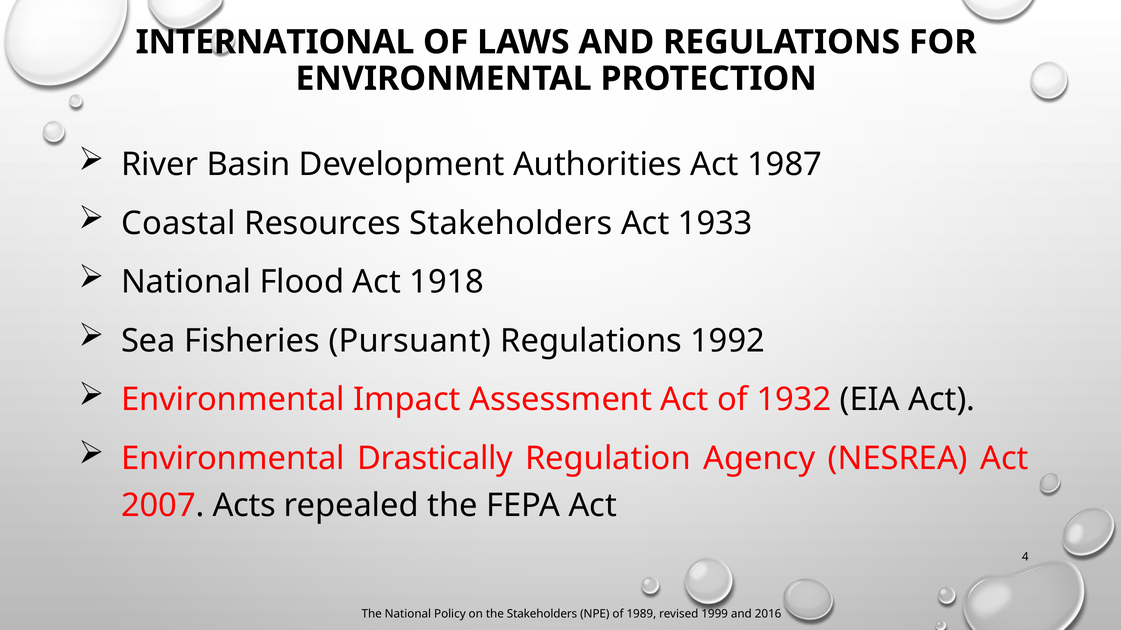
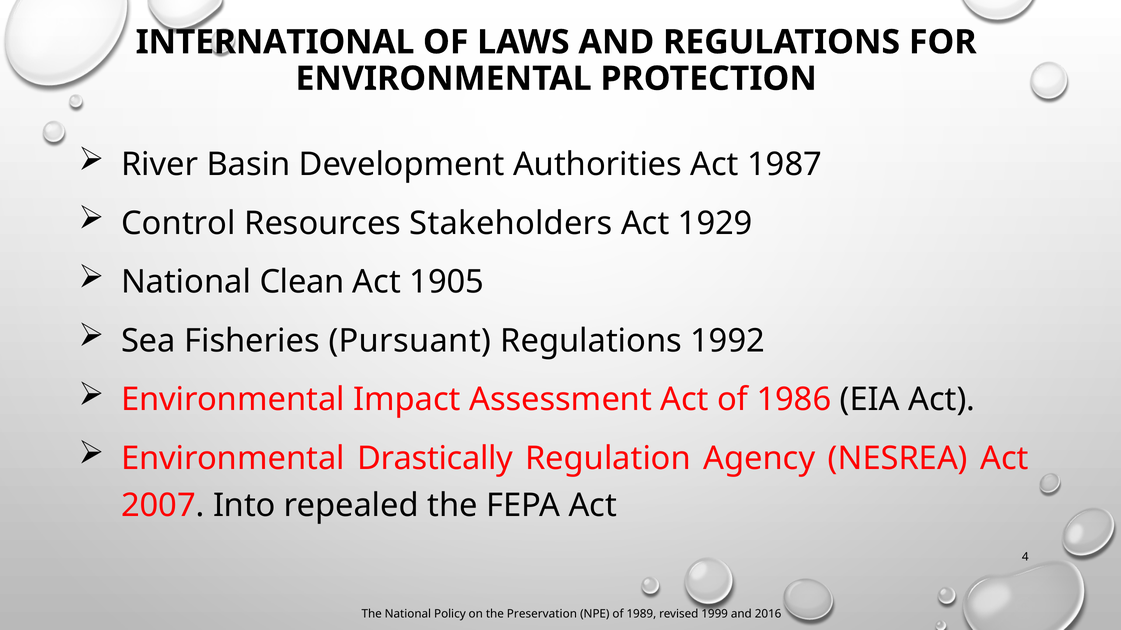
Coastal: Coastal -> Control
1933: 1933 -> 1929
Flood: Flood -> Clean
1918: 1918 -> 1905
1932: 1932 -> 1986
Acts: Acts -> Into
the Stakeholders: Stakeholders -> Preservation
